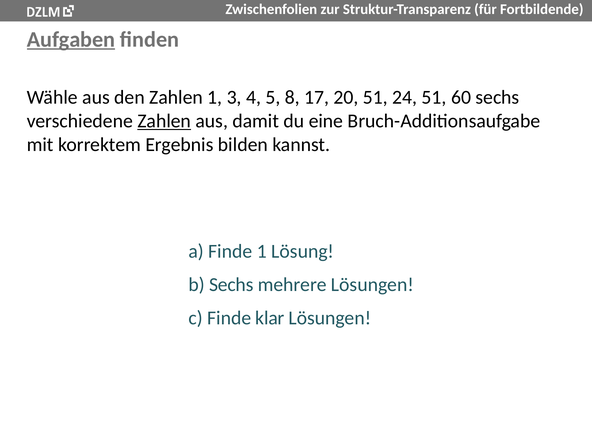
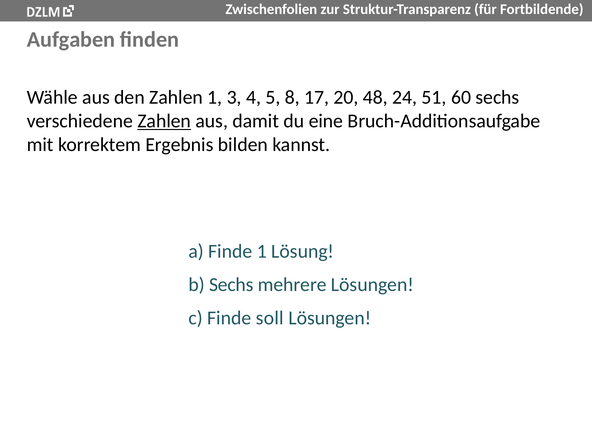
Aufgaben underline: present -> none
20 51: 51 -> 48
klar: klar -> soll
